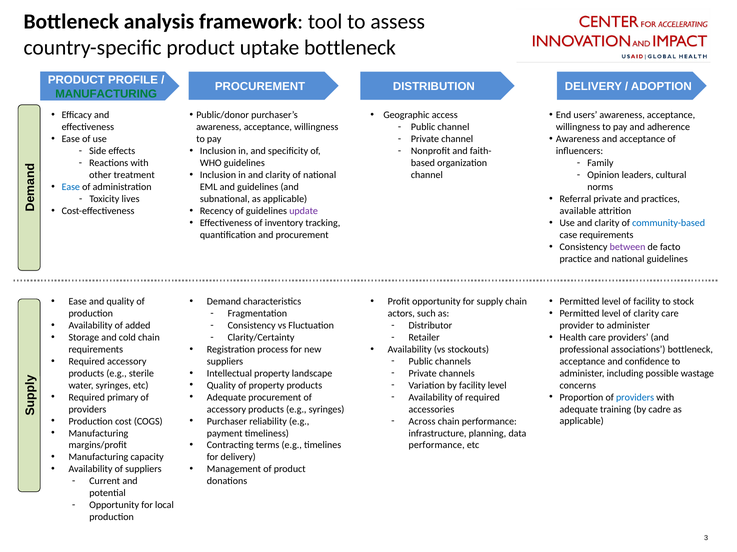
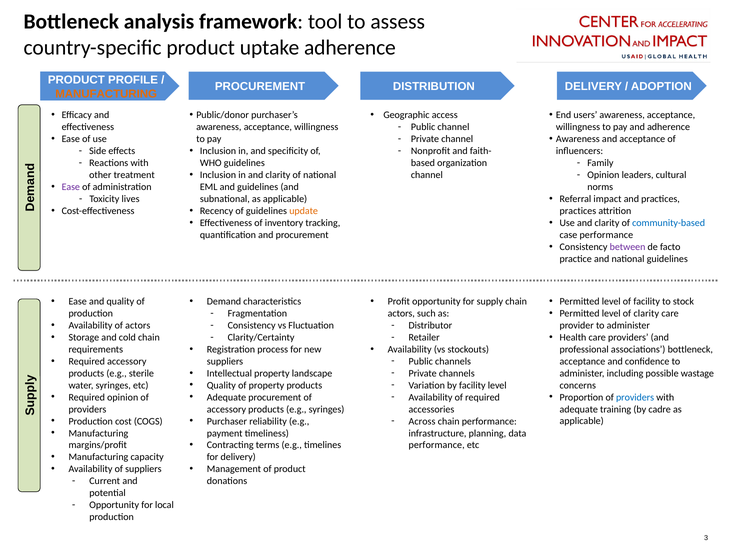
uptake bottleneck: bottleneck -> adherence
MANUFACTURING at (106, 94) colour: green -> orange
Ease at (71, 187) colour: blue -> purple
Referral private: private -> impact
update colour: purple -> orange
available at (578, 211): available -> practices
case requirements: requirements -> performance
of added: added -> actors
Required primary: primary -> opinion
